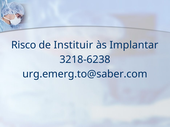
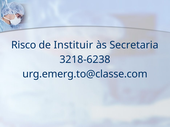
Implantar: Implantar -> Secretaria
urg.emerg.to@saber.com: urg.emerg.to@saber.com -> urg.emerg.to@classe.com
